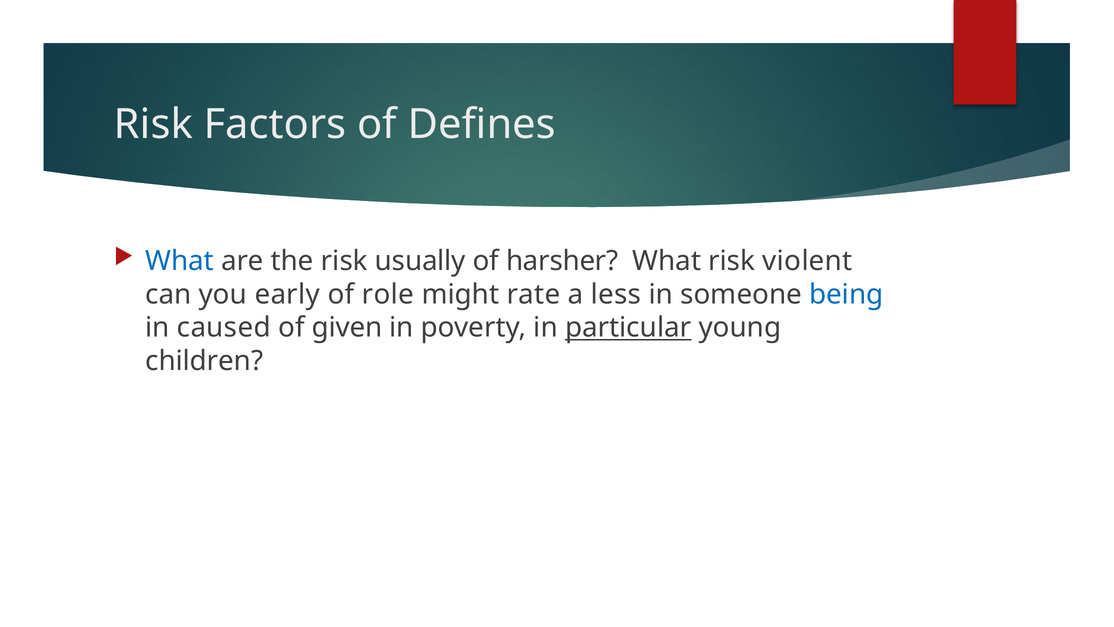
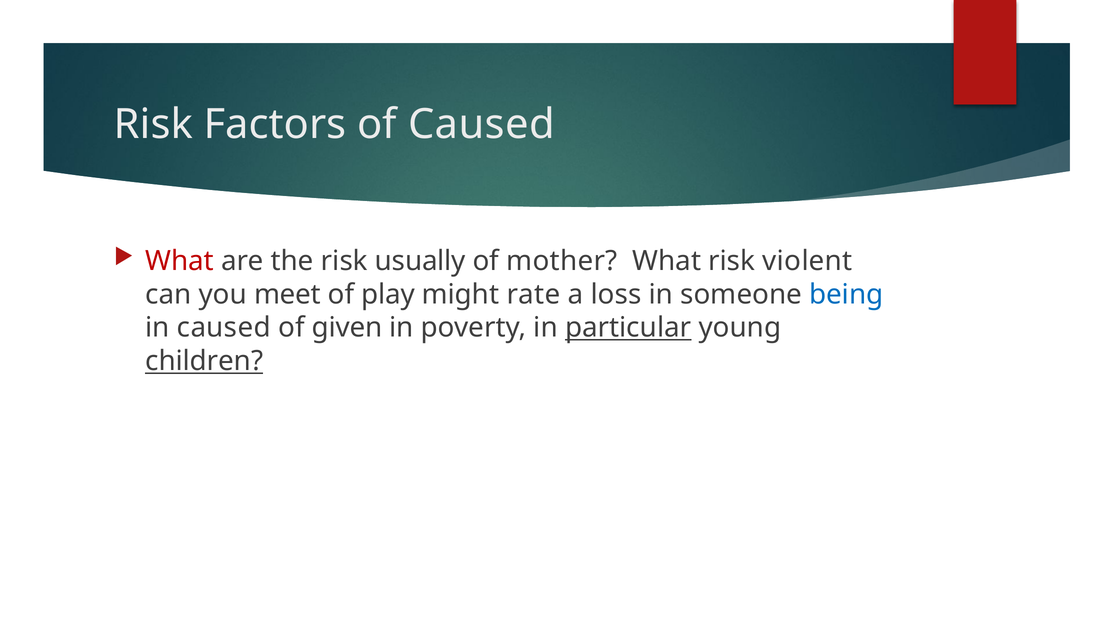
of Defines: Defines -> Caused
What at (180, 261) colour: blue -> red
harsher: harsher -> mother
early: early -> meet
role: role -> play
less: less -> loss
children underline: none -> present
